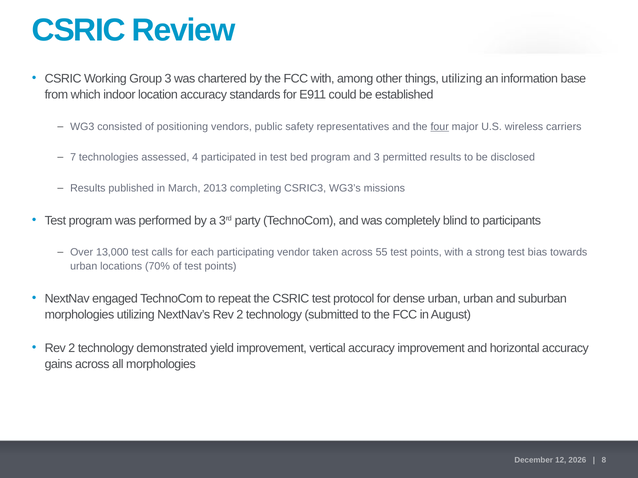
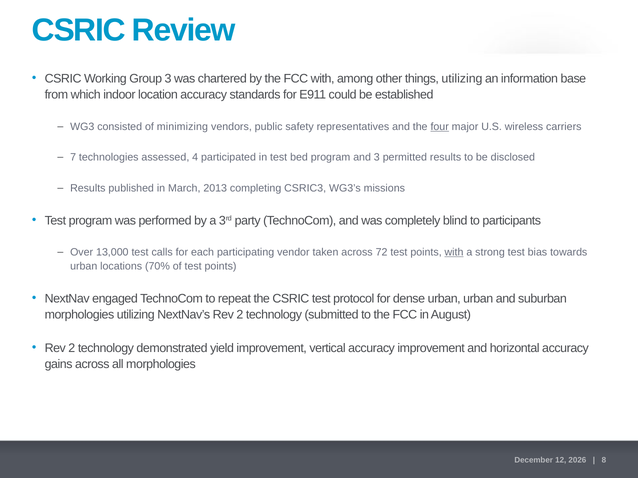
positioning: positioning -> minimizing
55: 55 -> 72
with at (454, 252) underline: none -> present
